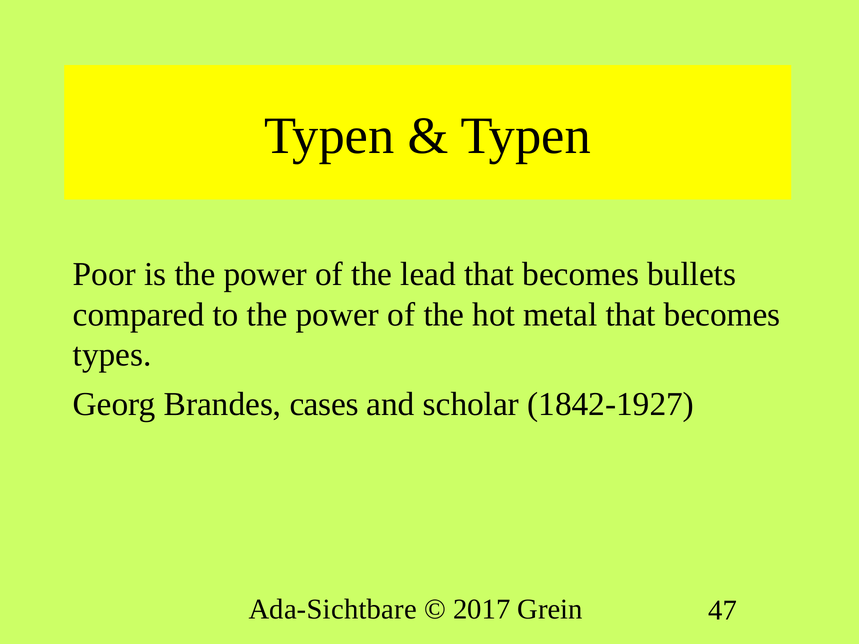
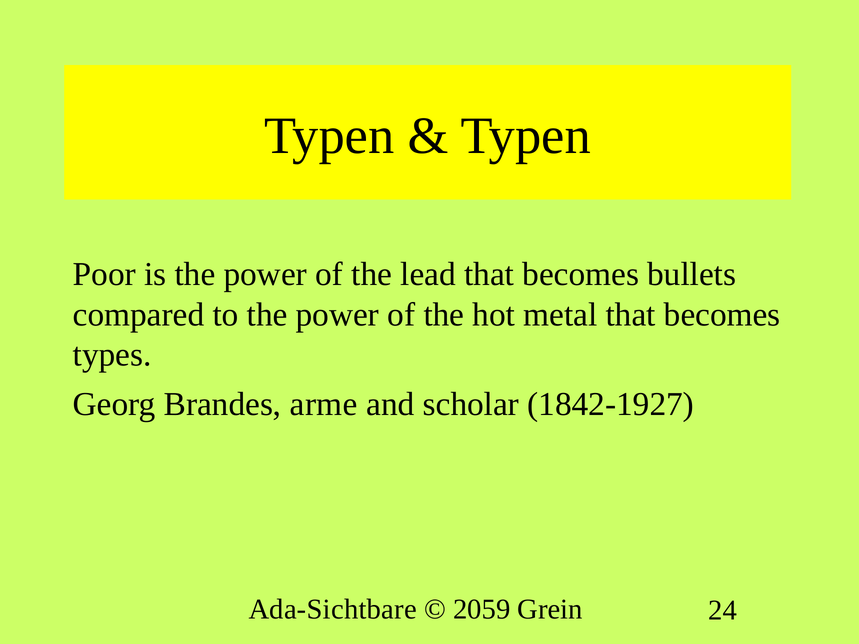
cases: cases -> arme
2017: 2017 -> 2059
47: 47 -> 24
